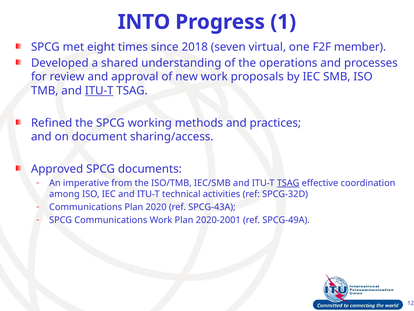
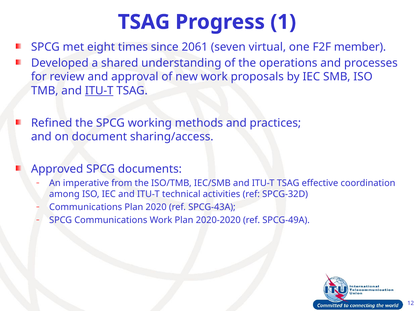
INTO at (144, 22): INTO -> TSAG
2018: 2018 -> 2061
TSAG at (288, 183) underline: present -> none
2020-2001: 2020-2001 -> 2020-2020
